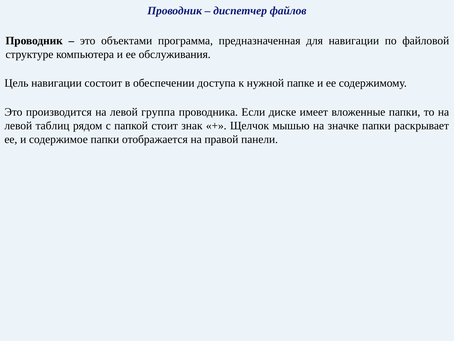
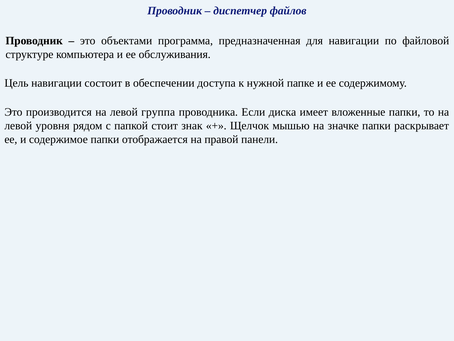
диске: диске -> диска
таблиц: таблиц -> уровня
